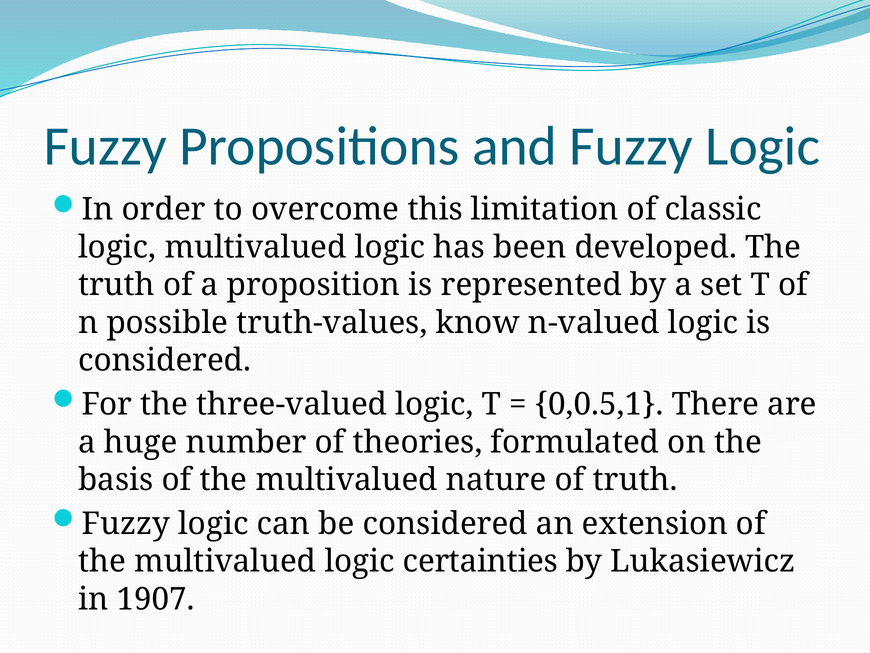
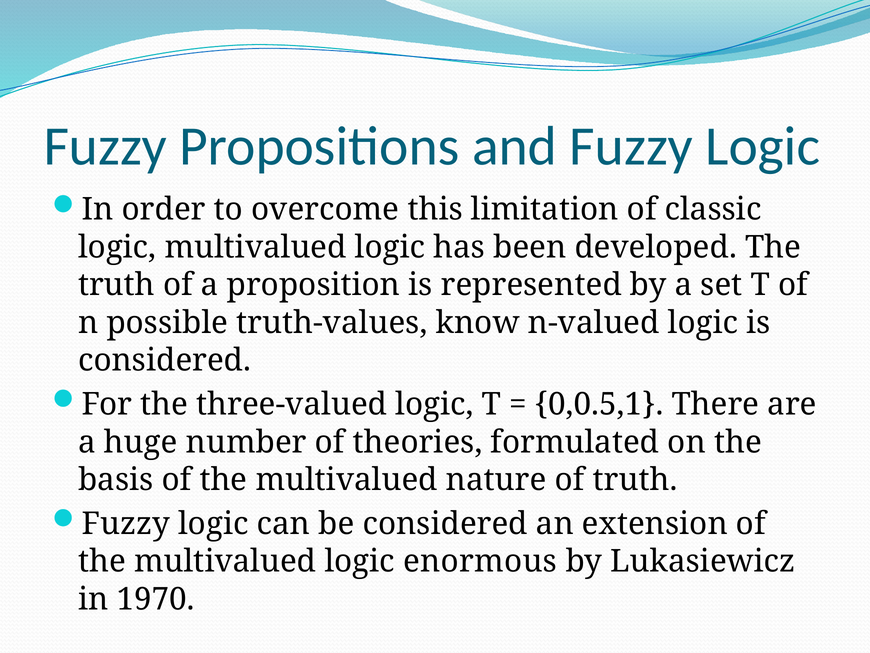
certainties: certainties -> enormous
1907: 1907 -> 1970
